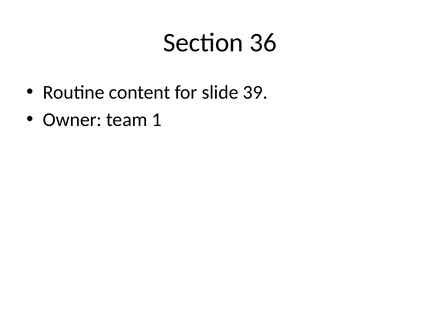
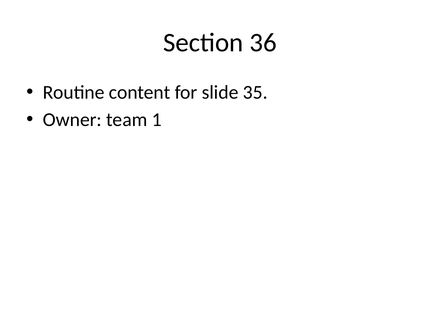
39: 39 -> 35
